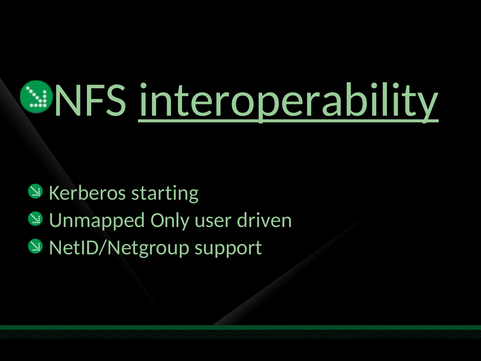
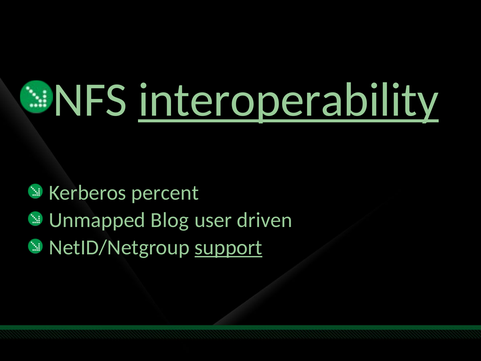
starting: starting -> percent
Only: Only -> Blog
support underline: none -> present
